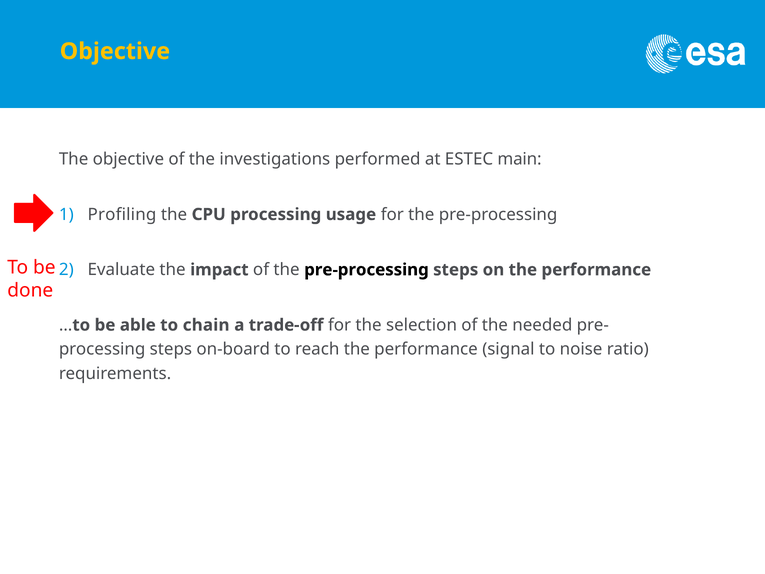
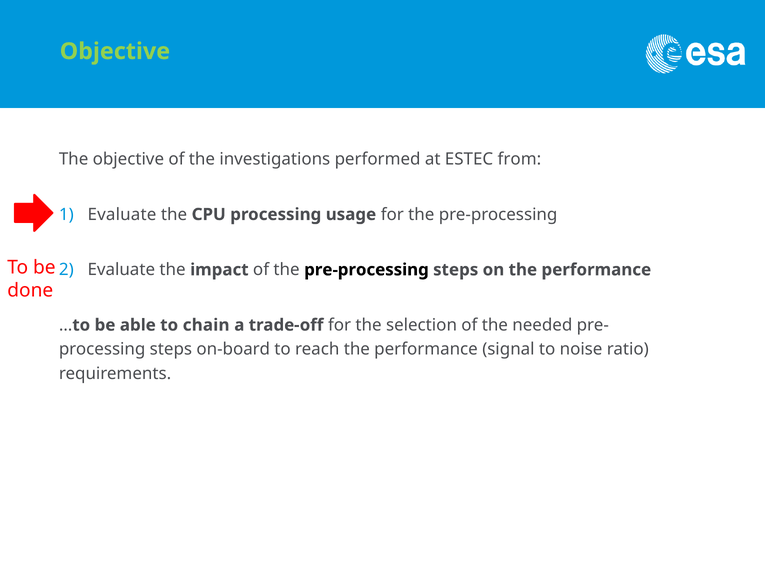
Objective at (115, 51) colour: yellow -> light green
main: main -> from
Profiling at (122, 214): Profiling -> Evaluate
